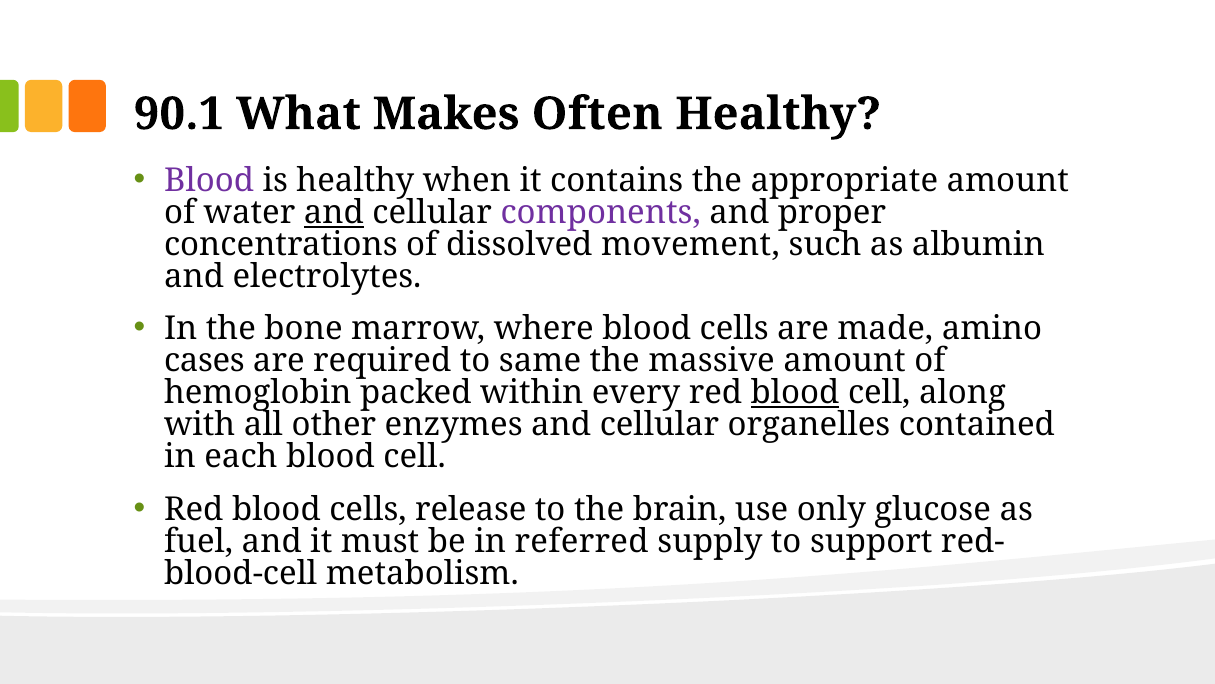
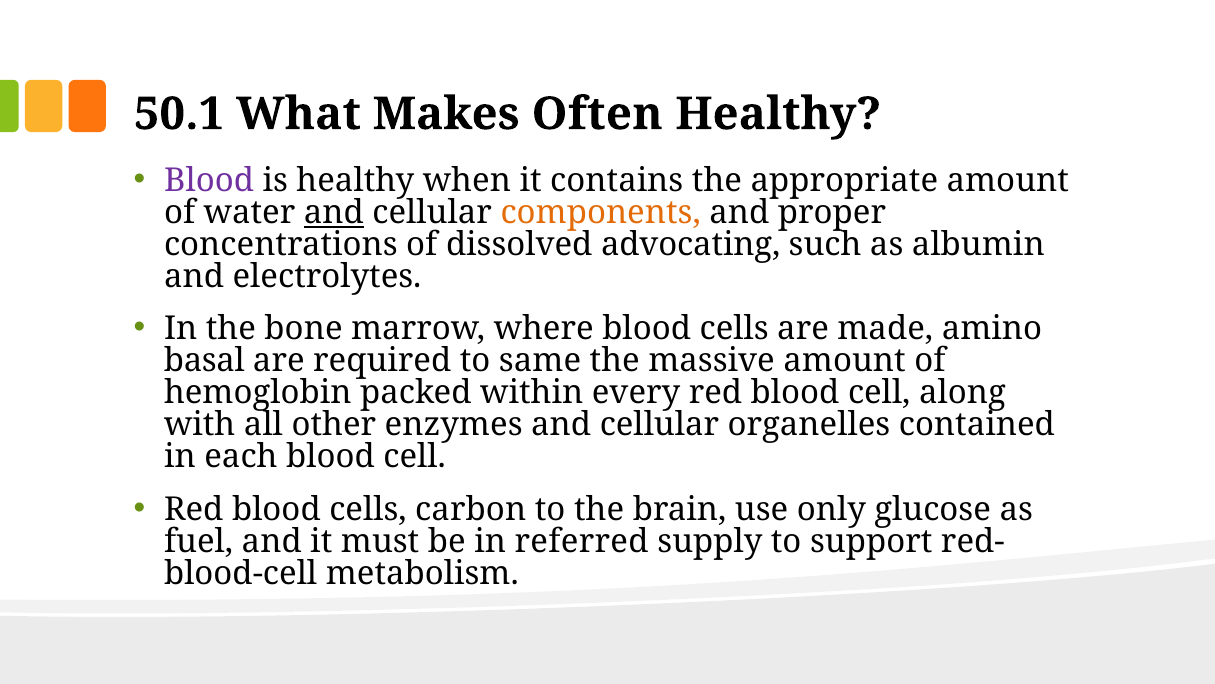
90.1: 90.1 -> 50.1
components colour: purple -> orange
movement: movement -> advocating
cases: cases -> basal
blood at (795, 393) underline: present -> none
release: release -> carbon
